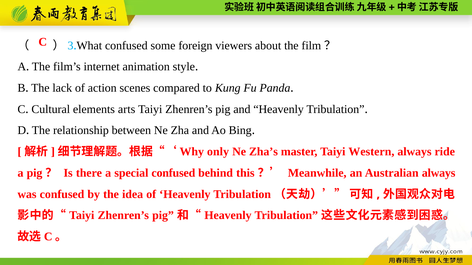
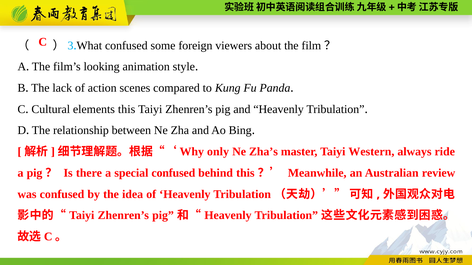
internet: internet -> looking
elements arts: arts -> this
Australian always: always -> review
